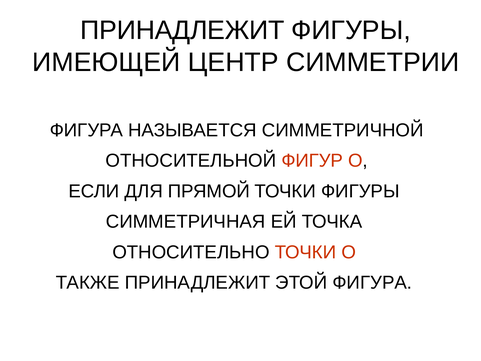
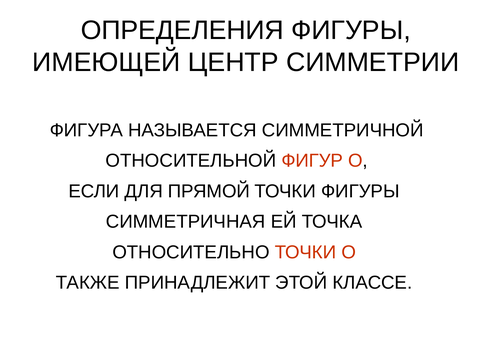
ПРИНАДЛЕЖИТ at (182, 30): ПРИНАДЛЕЖИТ -> ОПРЕДЕЛЕНИЯ
ЭТОЙ ФИГУРА: ФИГУРА -> КЛАССЕ
